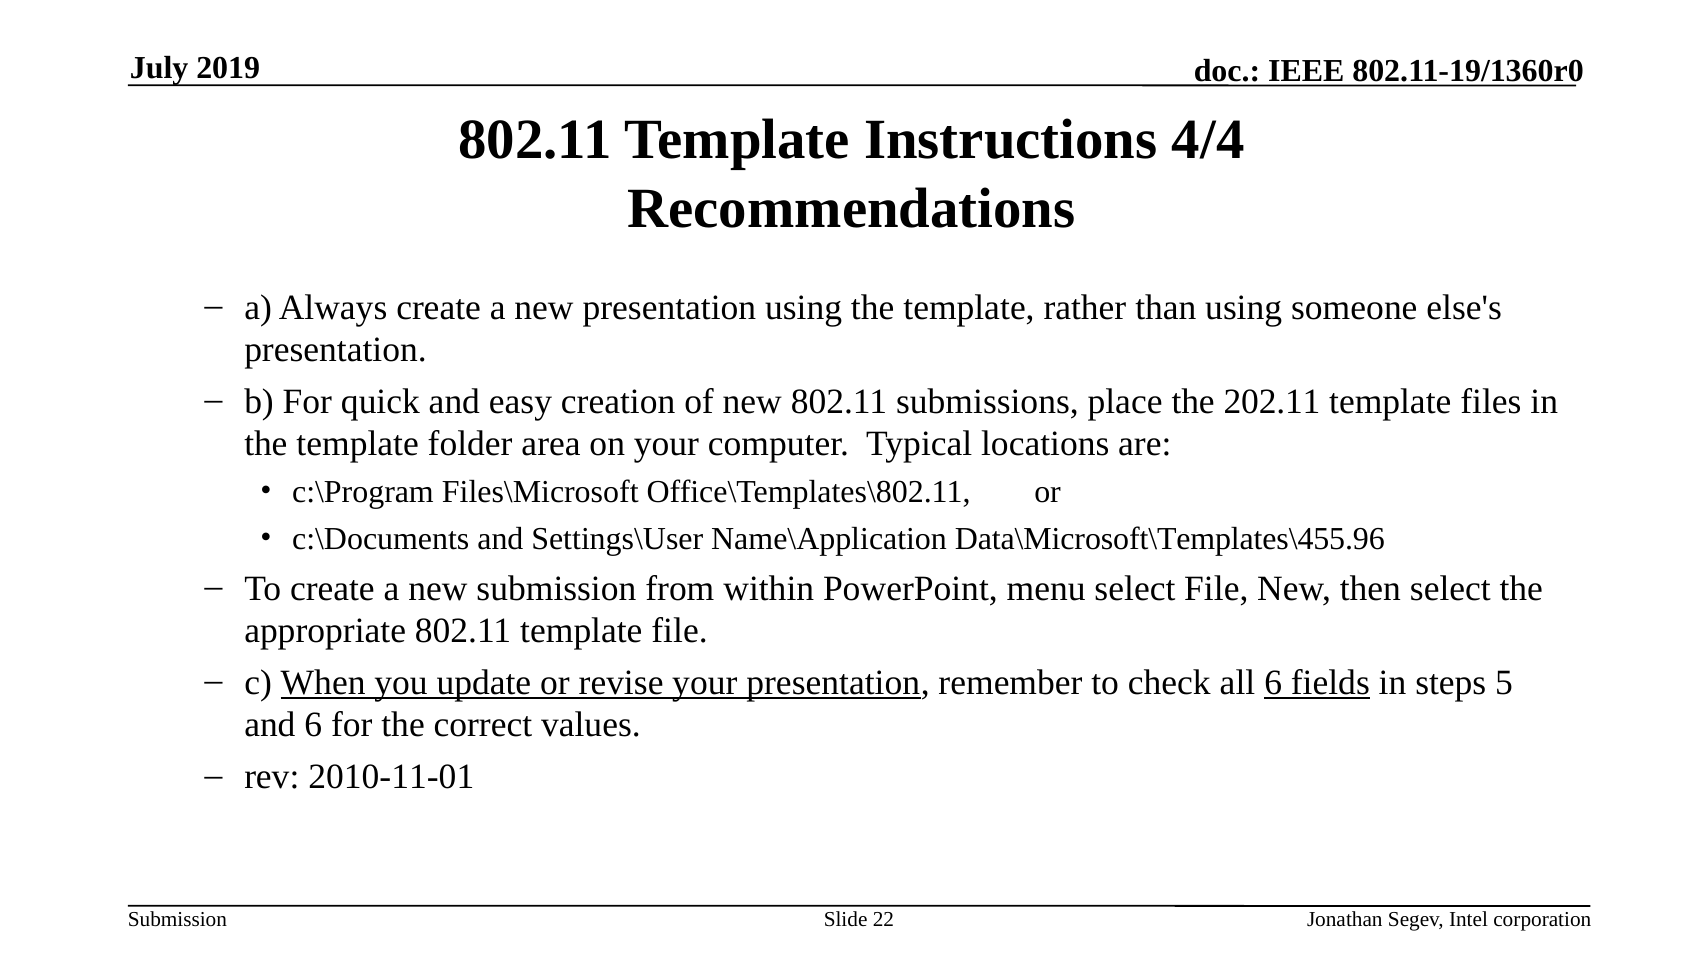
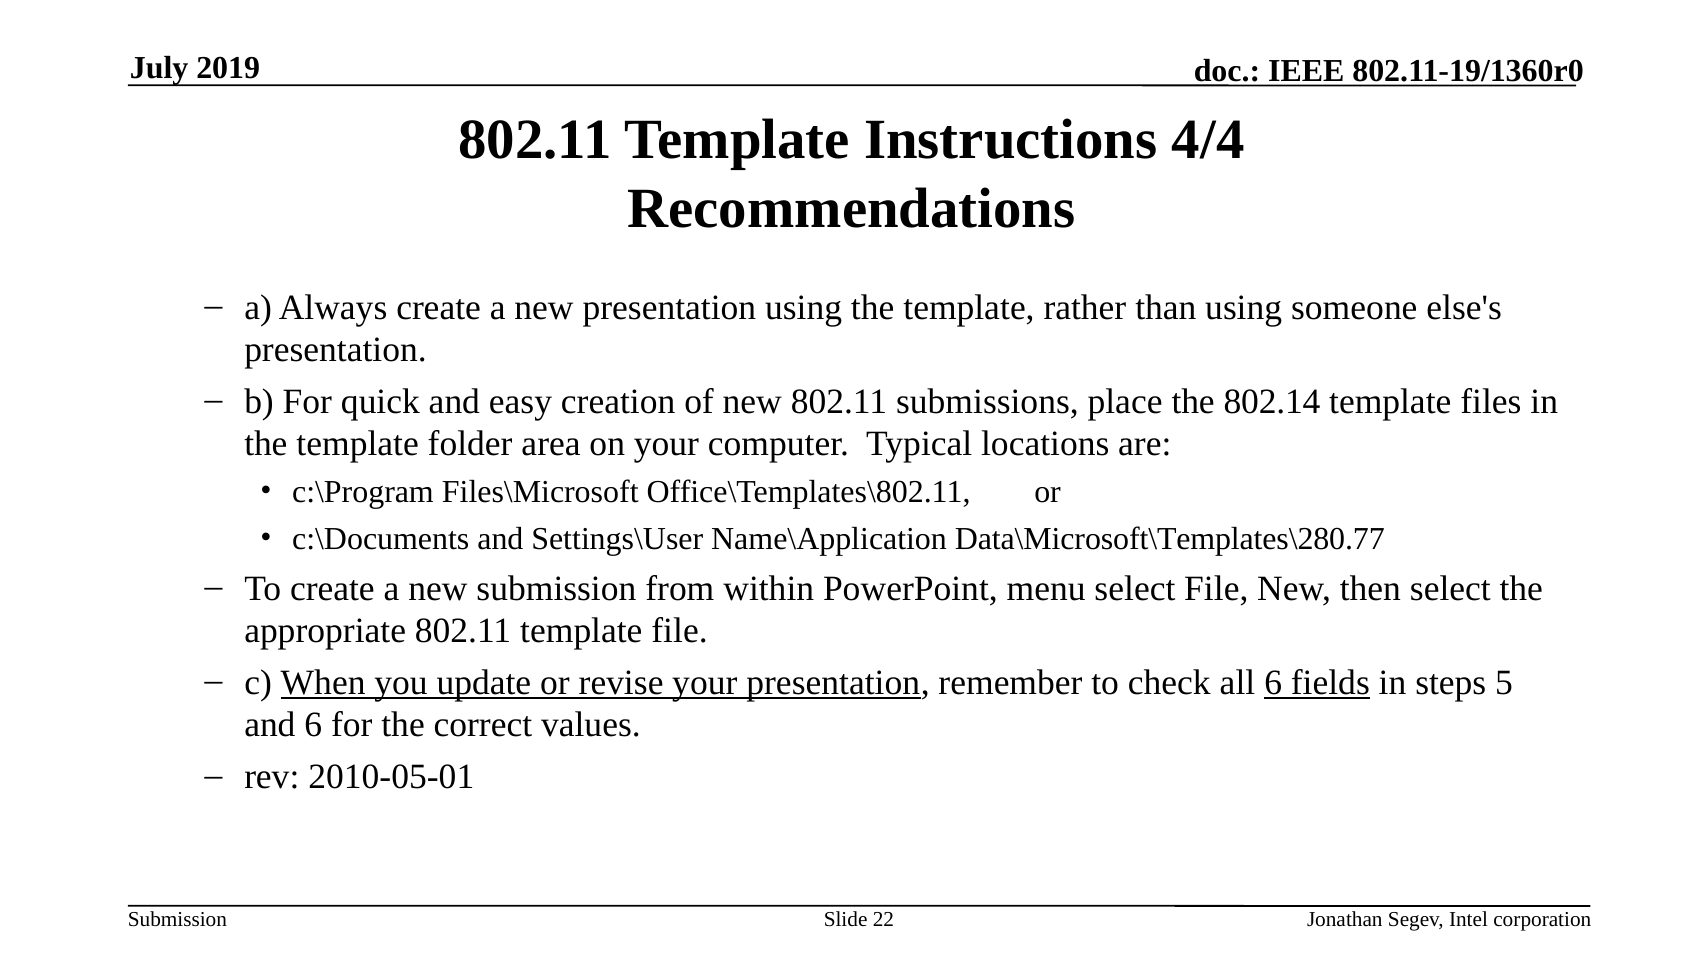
202.11: 202.11 -> 802.14
Data\Microsoft\Templates\455.96: Data\Microsoft\Templates\455.96 -> Data\Microsoft\Templates\280.77
2010-11-01: 2010-11-01 -> 2010-05-01
